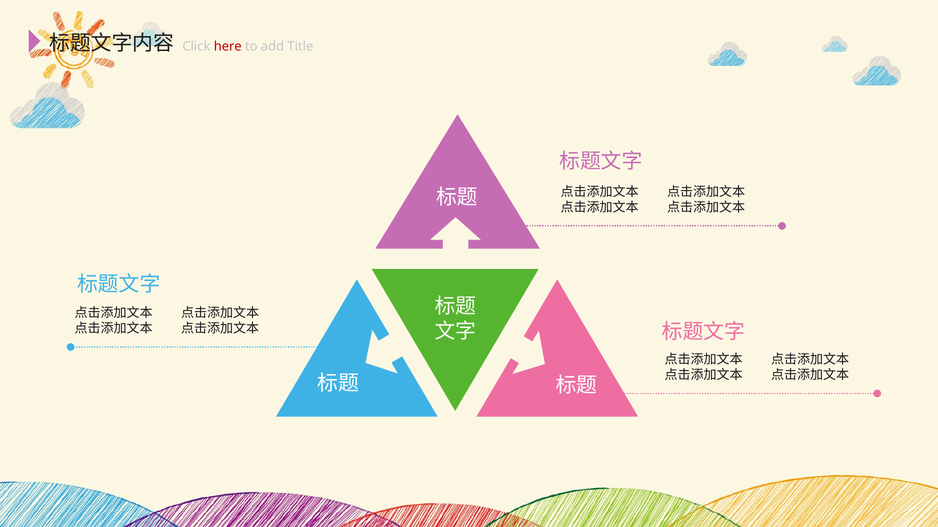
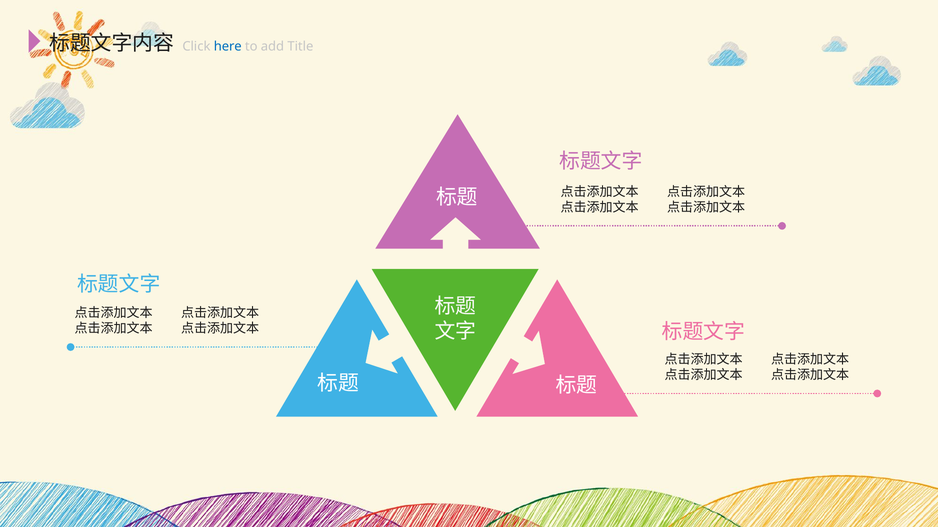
here colour: red -> blue
